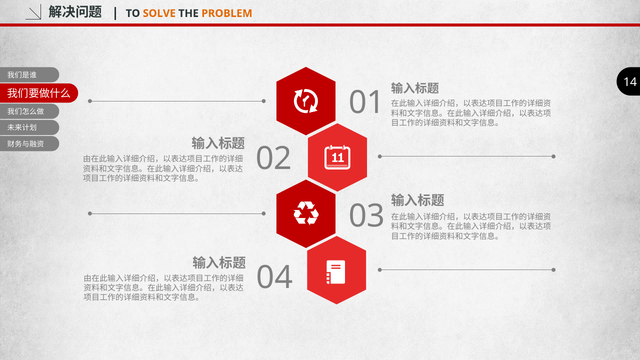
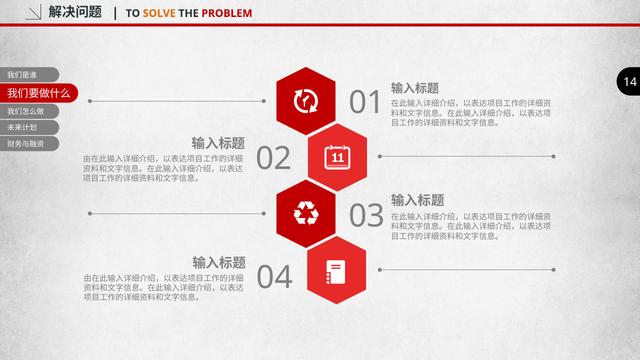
PROBLEM colour: orange -> red
